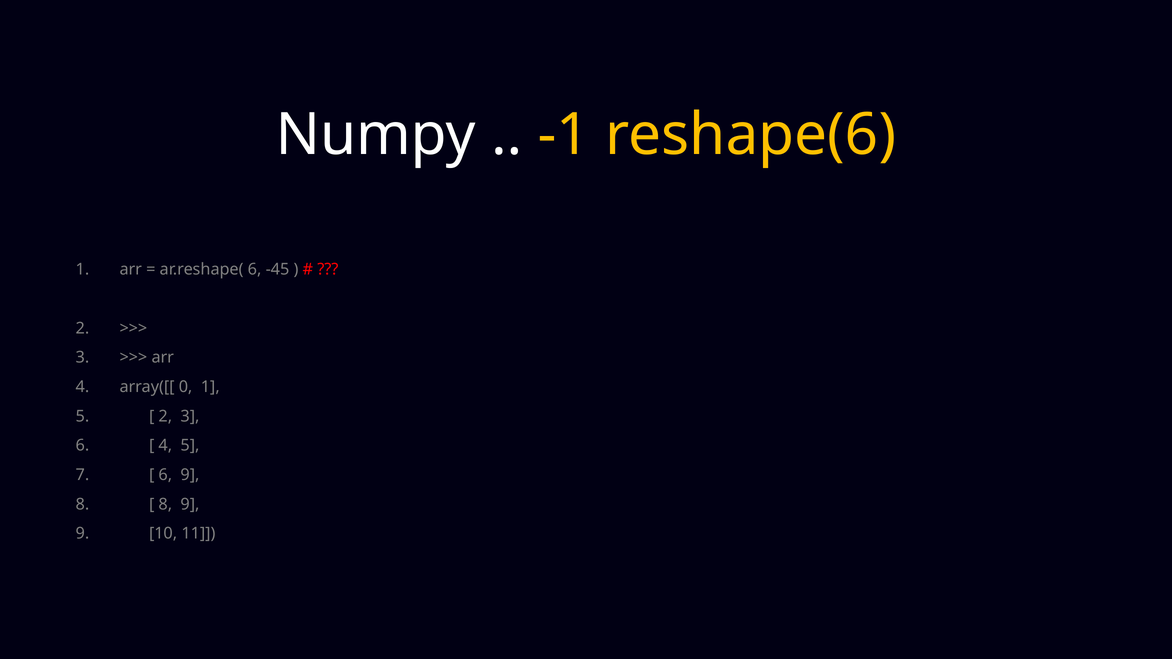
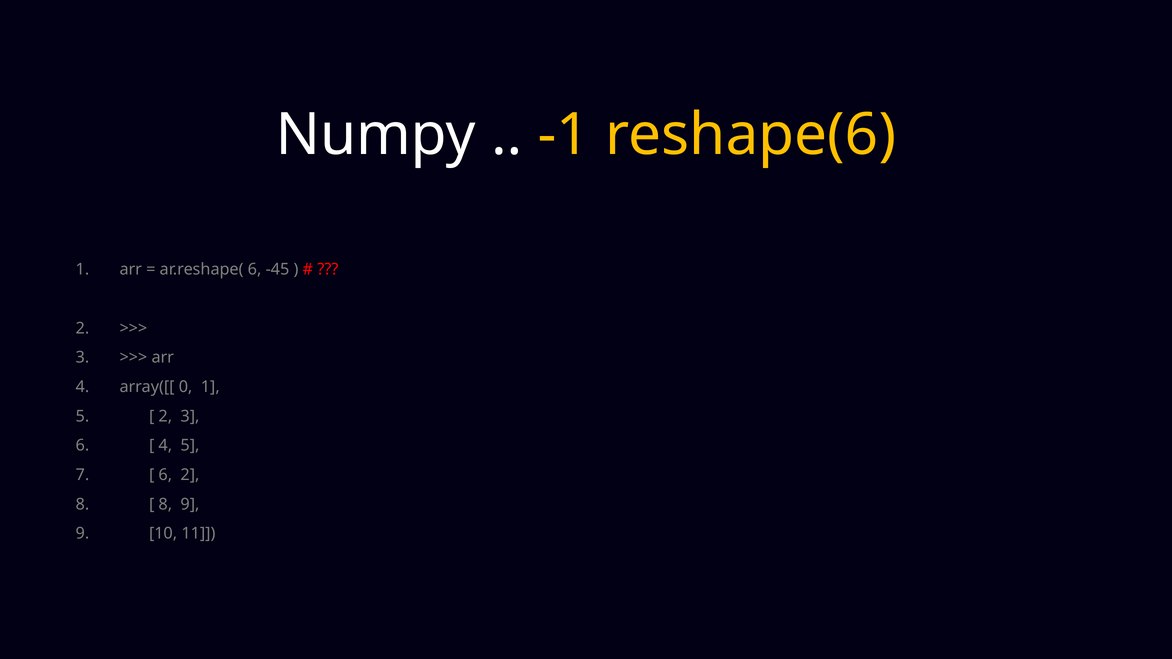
6 9: 9 -> 2
